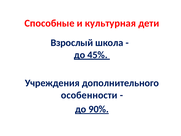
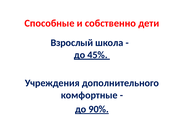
культурная: культурная -> собственно
особенности: особенности -> комфортные
